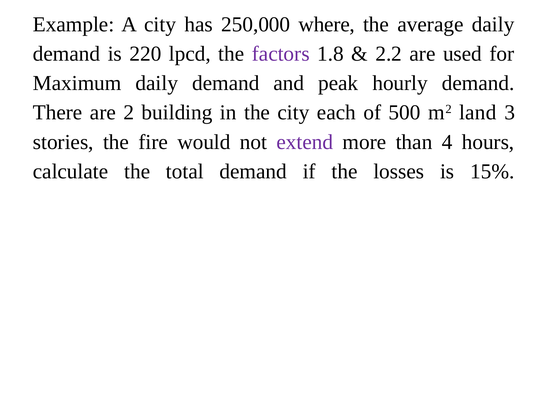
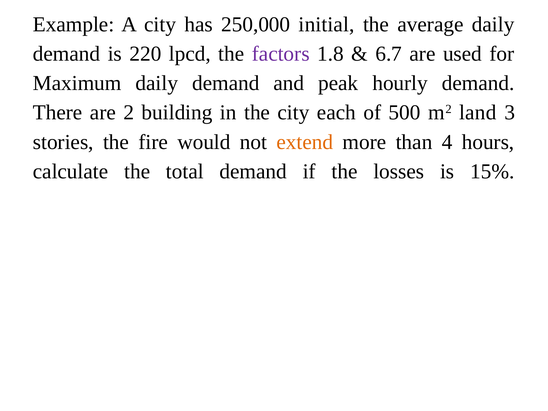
where: where -> initial
2.2: 2.2 -> 6.7
extend colour: purple -> orange
